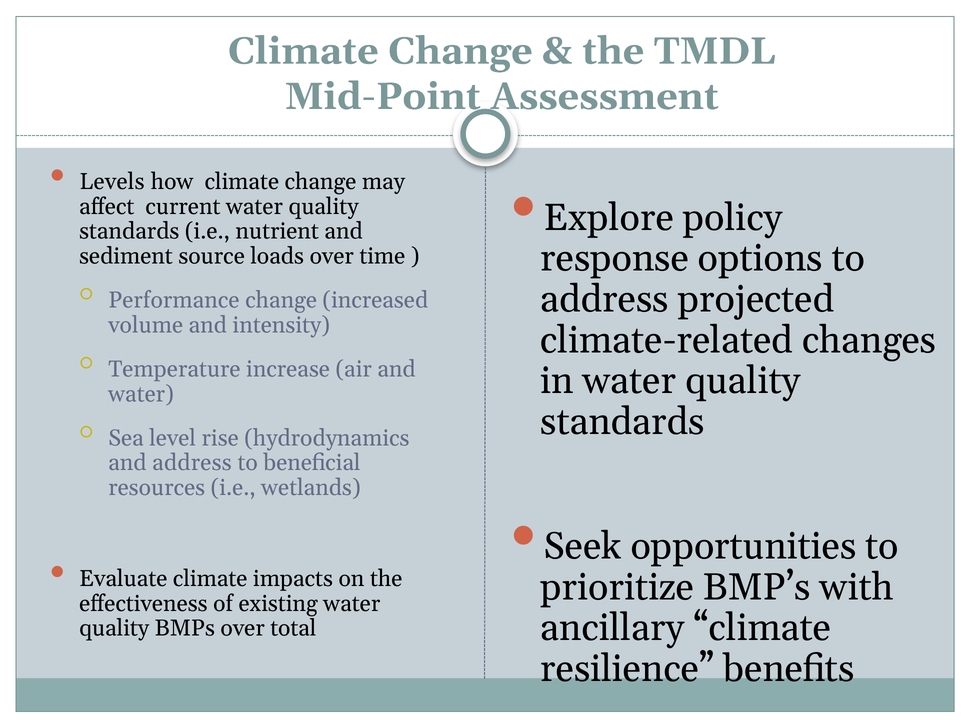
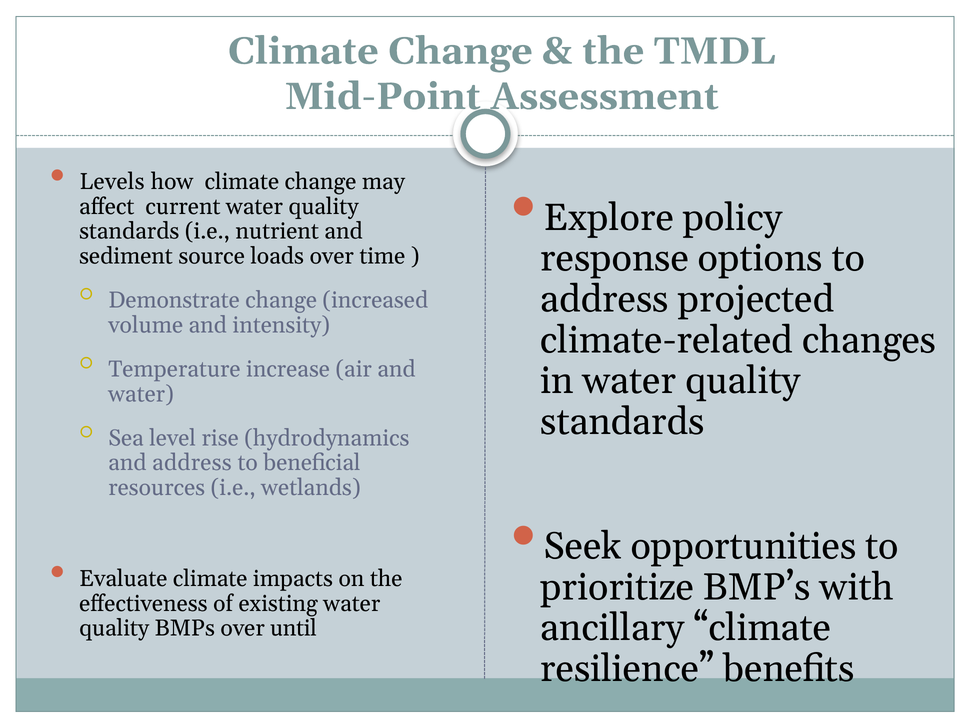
Performance: Performance -> Demonstrate
total: total -> until
